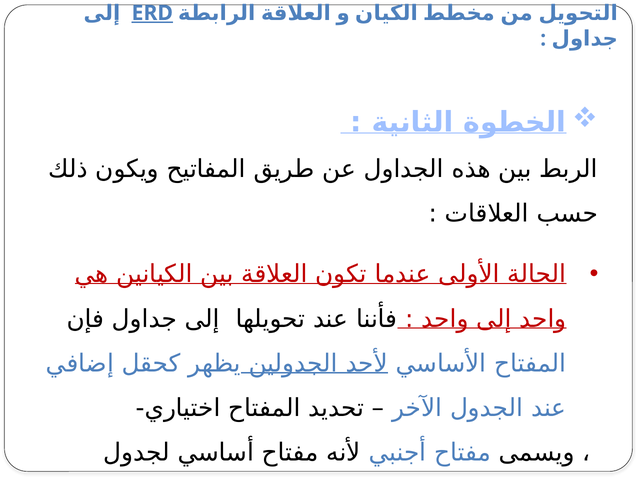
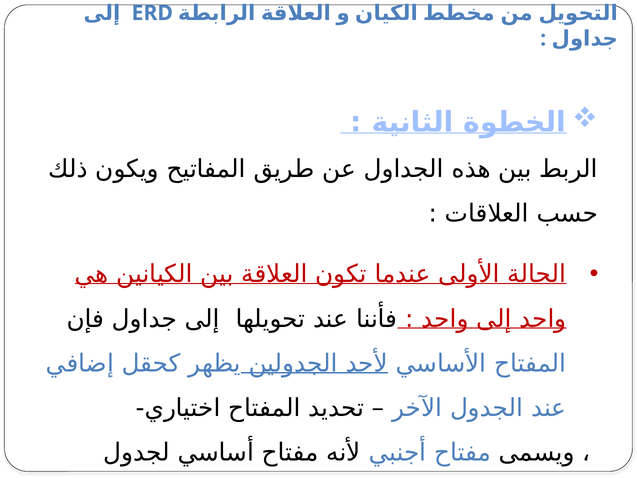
ERD underline: present -> none
